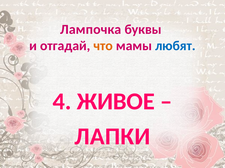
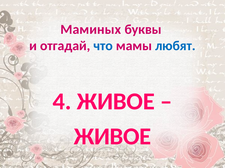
Лампочка: Лампочка -> Маминых
что colour: orange -> blue
ЛАПКИ at (112, 137): ЛАПКИ -> ЖИВОЕ
